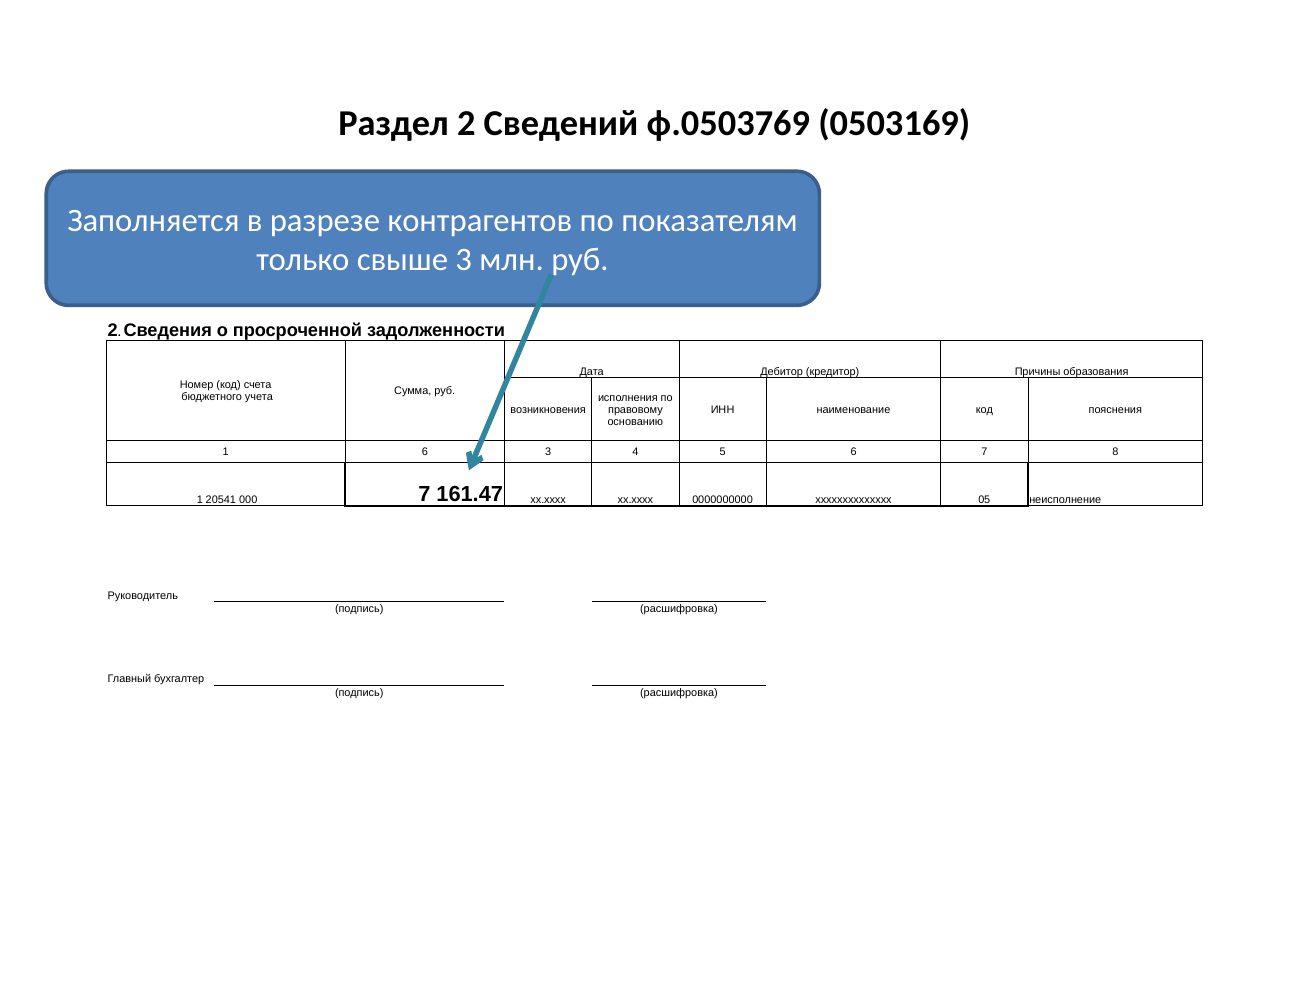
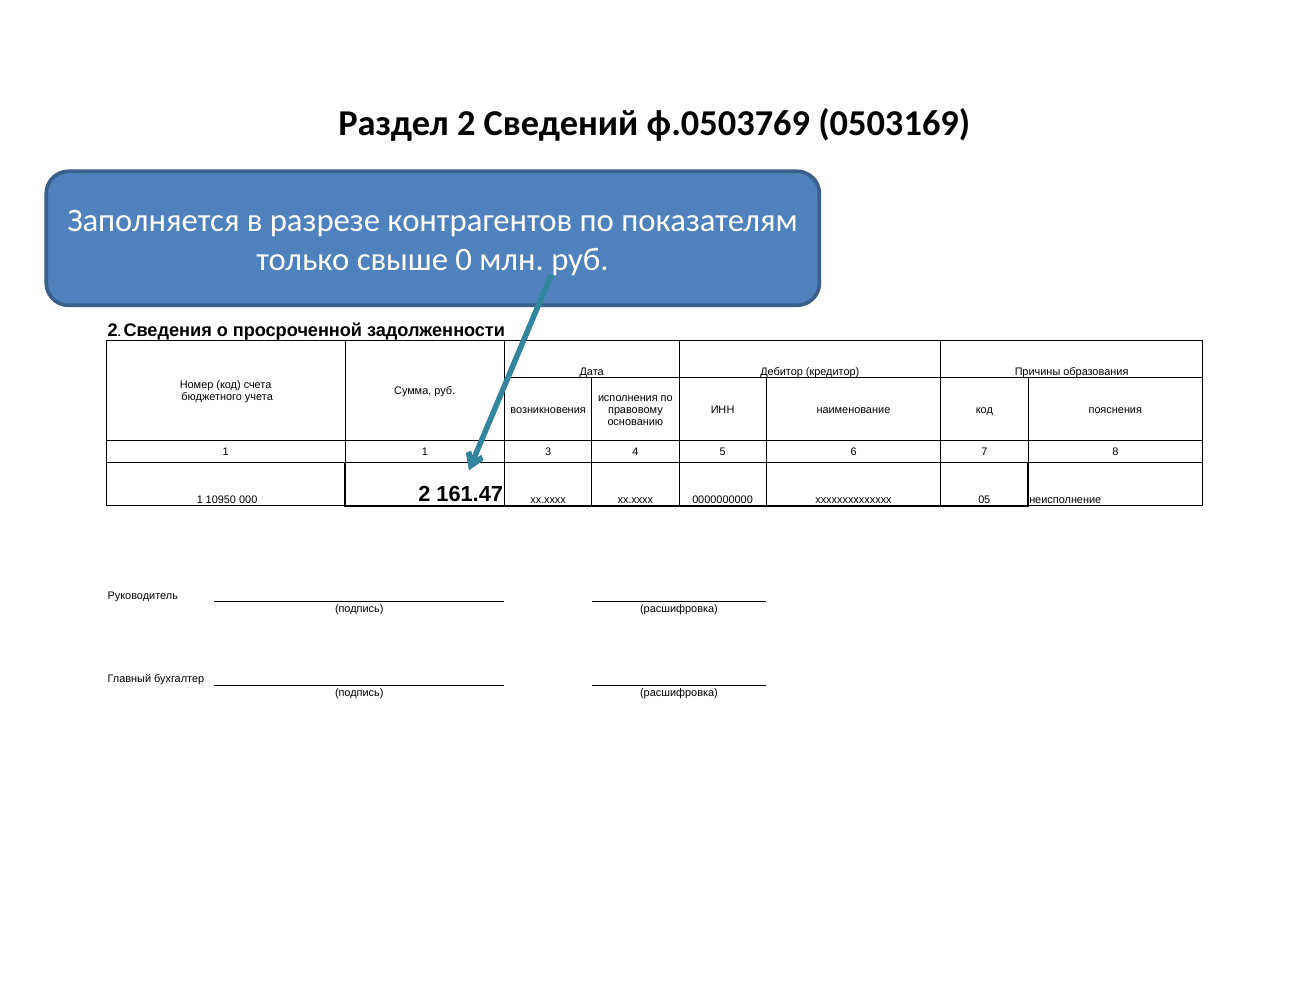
свыше 3: 3 -> 0
1 6: 6 -> 1
20541: 20541 -> 10950
000 7: 7 -> 2
